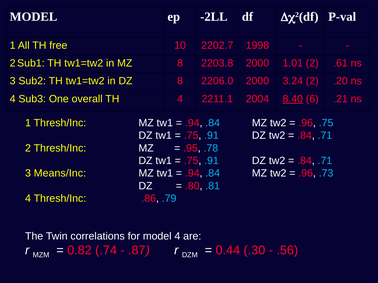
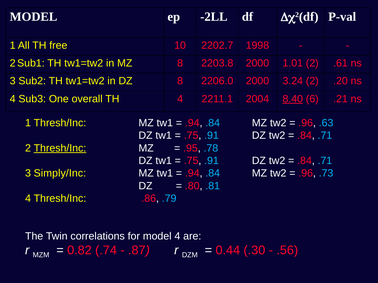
.96 .75: .75 -> .63
Thresh/Inc at (60, 148) underline: none -> present
Means/Inc: Means/Inc -> Simply/Inc
